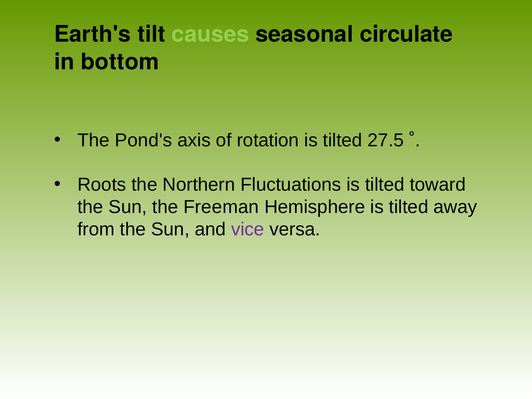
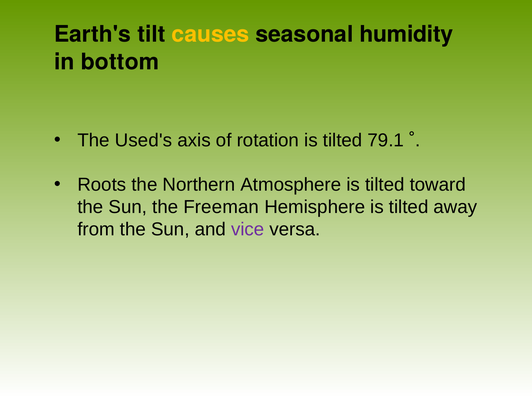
causes colour: light green -> yellow
circulate: circulate -> humidity
Pond's: Pond's -> Used's
27.5: 27.5 -> 79.1
Fluctuations: Fluctuations -> Atmosphere
